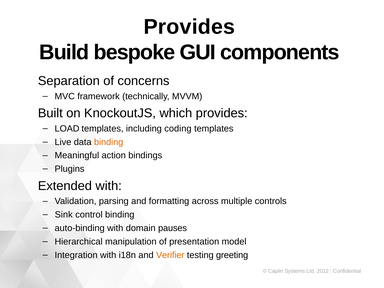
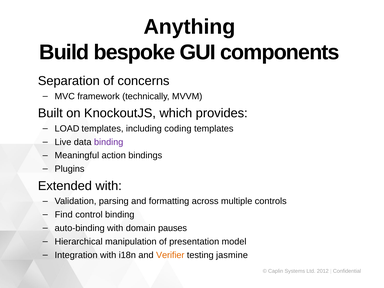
Provides at (189, 27): Provides -> Anything
binding at (109, 142) colour: orange -> purple
Sink: Sink -> Find
greeting: greeting -> jasmine
